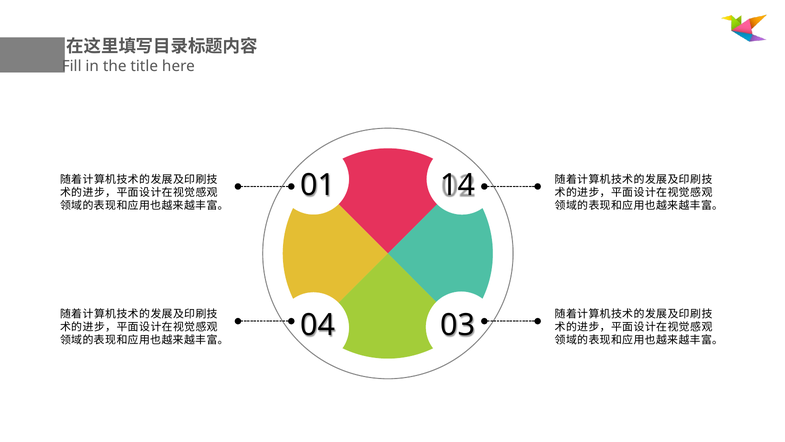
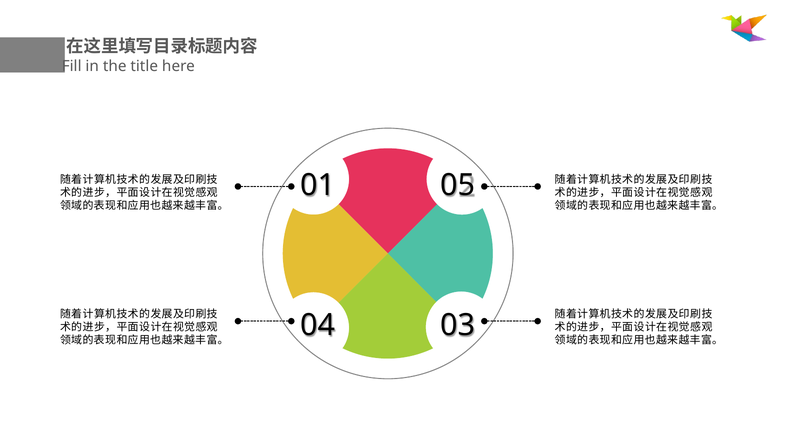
14: 14 -> 05
